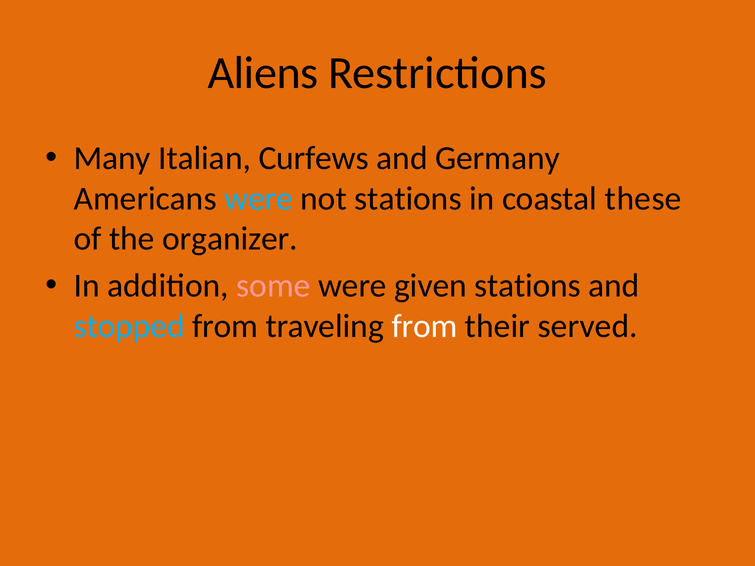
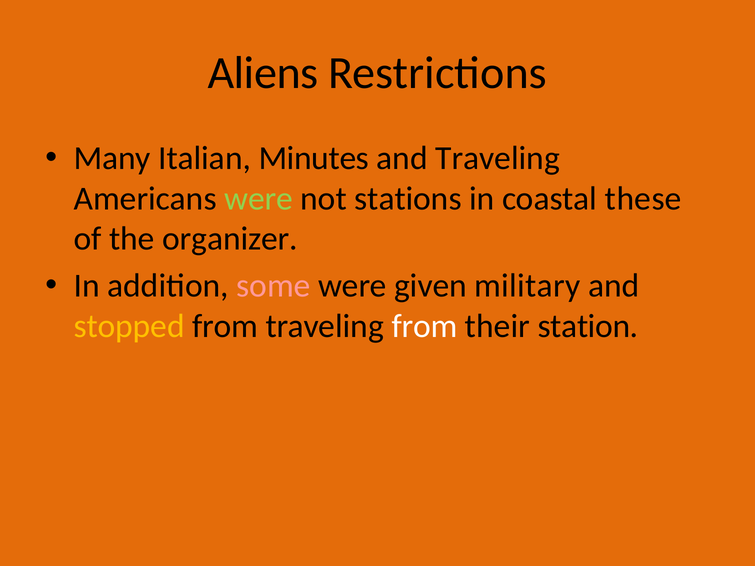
Curfews: Curfews -> Minutes
and Germany: Germany -> Traveling
were at (259, 199) colour: light blue -> light green
given stations: stations -> military
stopped colour: light blue -> yellow
served: served -> station
